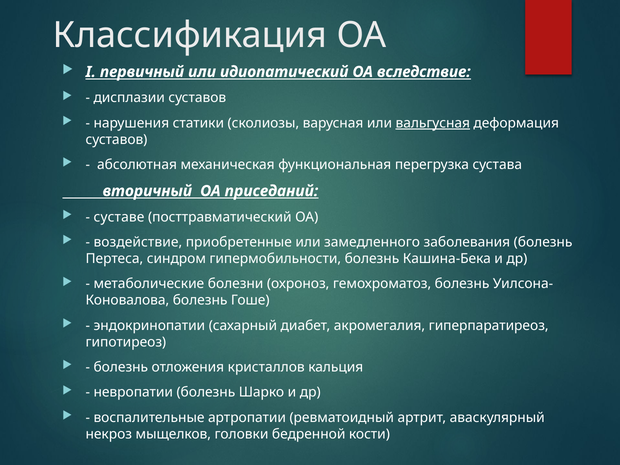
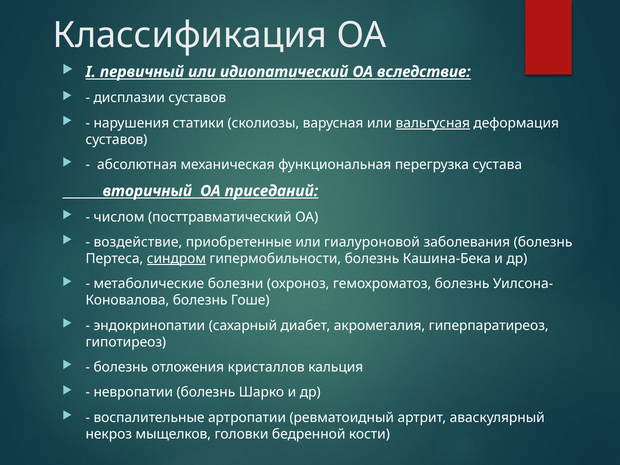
суставе: суставе -> числом
замедленного: замедленного -> гиалуроновой
синдром underline: none -> present
